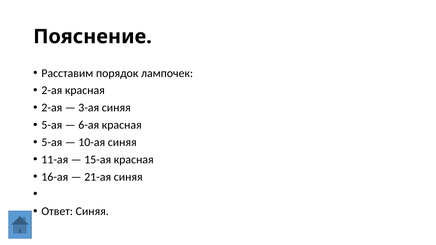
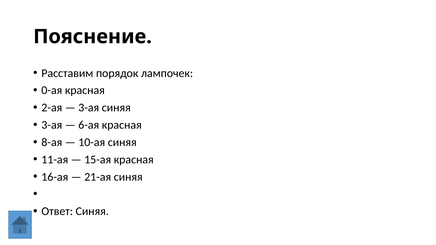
2-ая at (52, 91): 2-ая -> 0-ая
5-ая at (52, 125): 5-ая -> 3-ая
5-ая at (52, 142): 5-ая -> 8-ая
